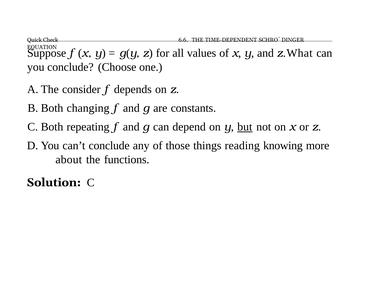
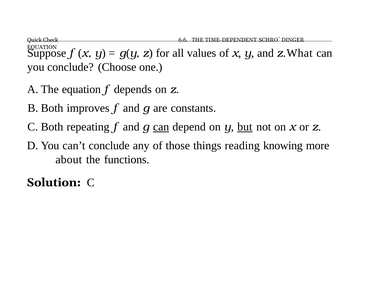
consider at (81, 89): consider -> equation
changing: changing -> improves
can at (161, 127) underline: none -> present
